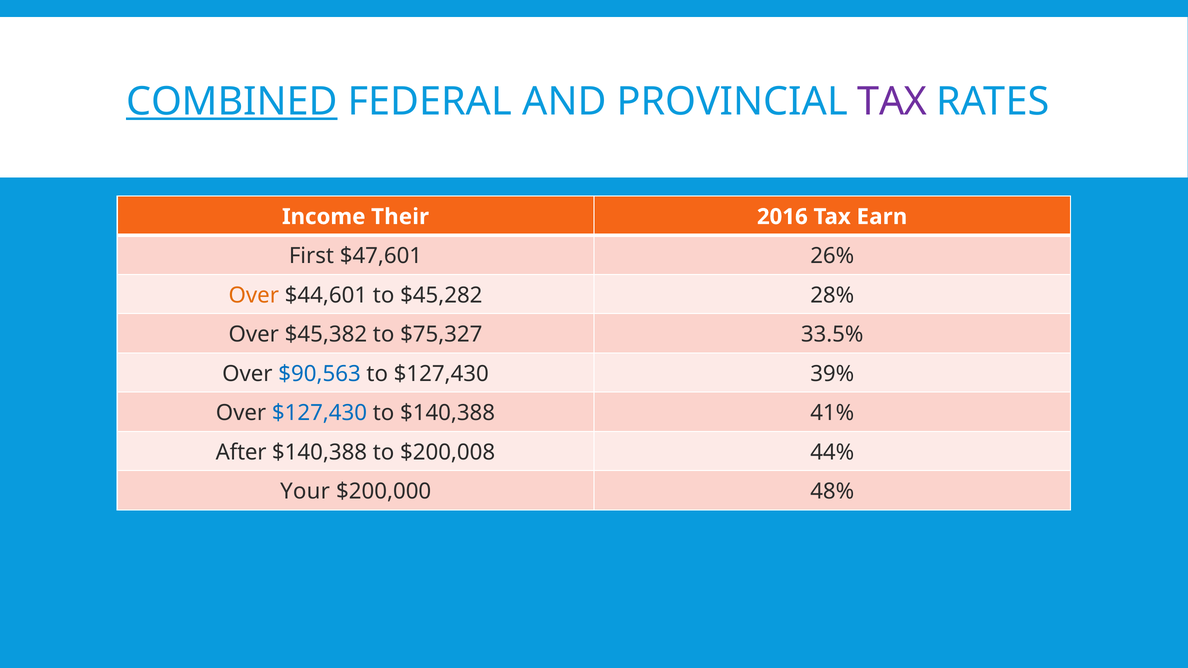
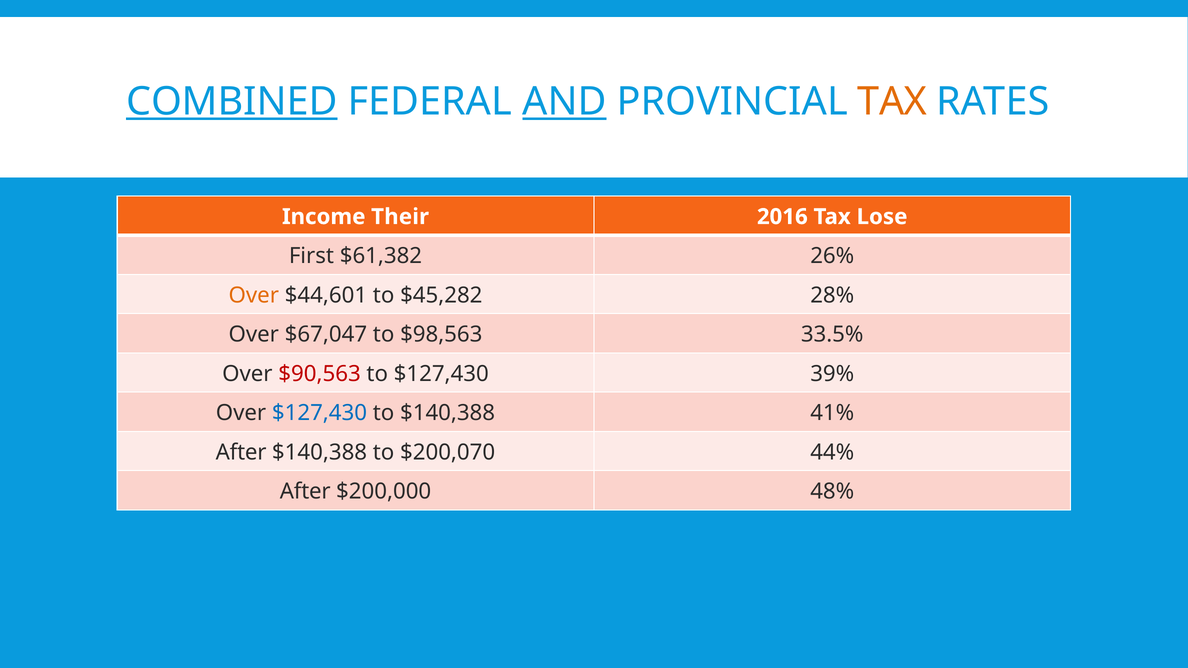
AND underline: none -> present
TAX at (892, 102) colour: purple -> orange
Earn: Earn -> Lose
$47,601: $47,601 -> $61,382
$45,382: $45,382 -> $67,047
$75,327: $75,327 -> $98,563
$90,563 colour: blue -> red
$200,008: $200,008 -> $200,070
Your at (305, 492): Your -> After
